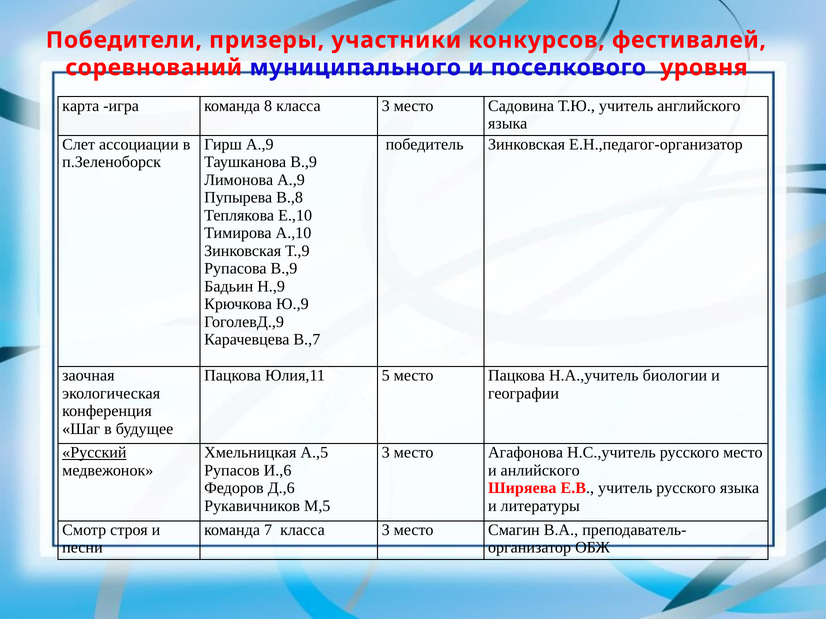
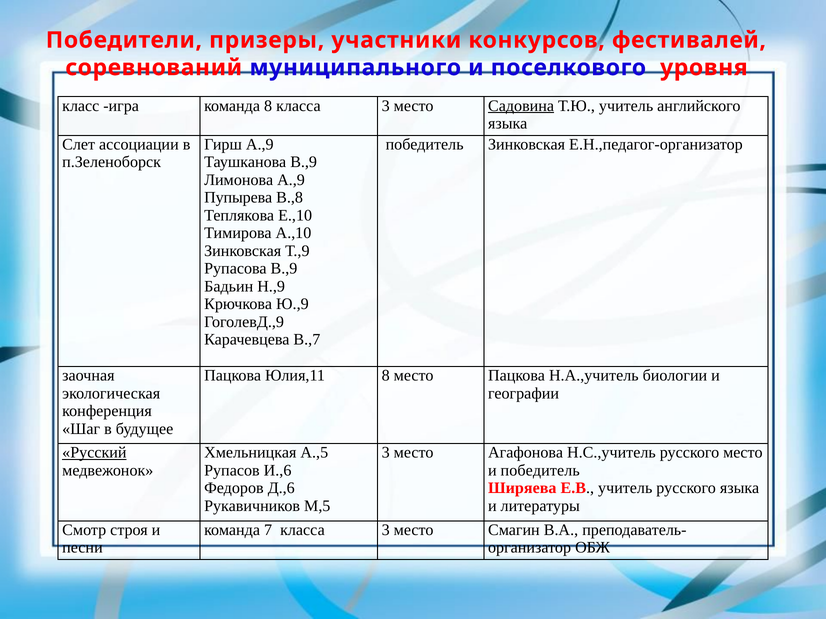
карта: карта -> класс
Садовина underline: none -> present
Юлия,11 5: 5 -> 8
и анлийского: анлийского -> победитель
